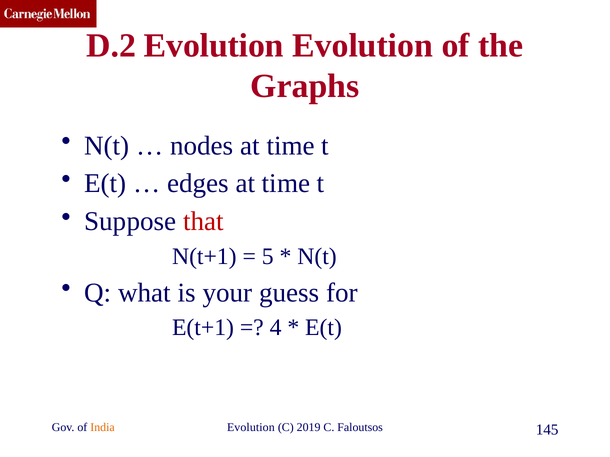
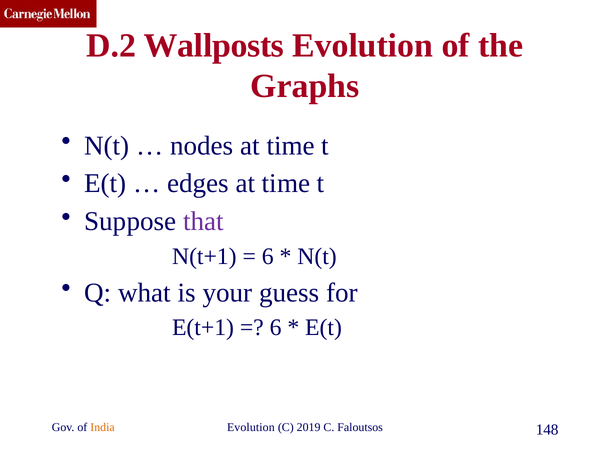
D.2 Evolution: Evolution -> Wallposts
that colour: red -> purple
5 at (268, 257): 5 -> 6
4 at (276, 328): 4 -> 6
145: 145 -> 148
